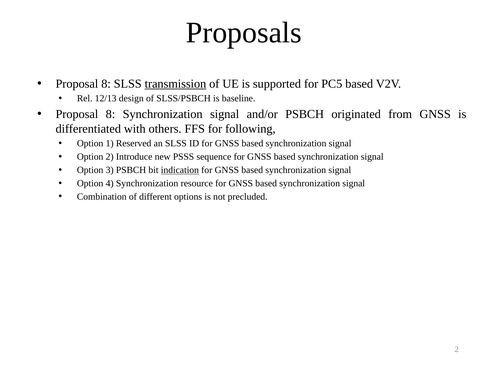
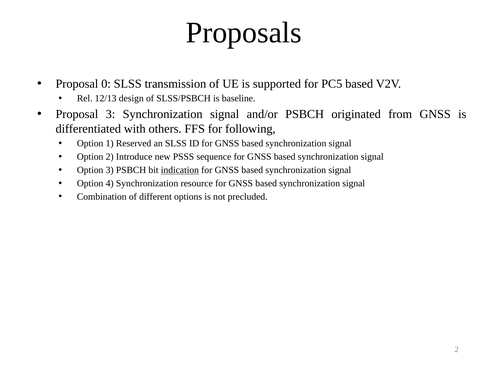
8 at (106, 84): 8 -> 0
transmission underline: present -> none
8 at (110, 114): 8 -> 3
